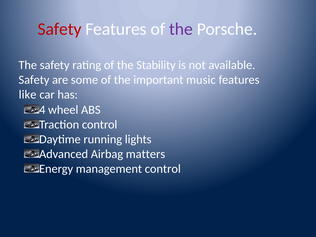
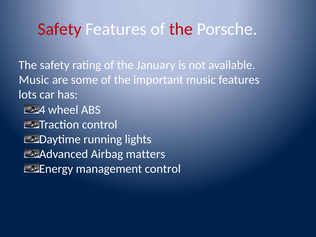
the at (181, 29) colour: purple -> red
Stability: Stability -> January
Safety at (34, 80): Safety -> Music
like: like -> lots
